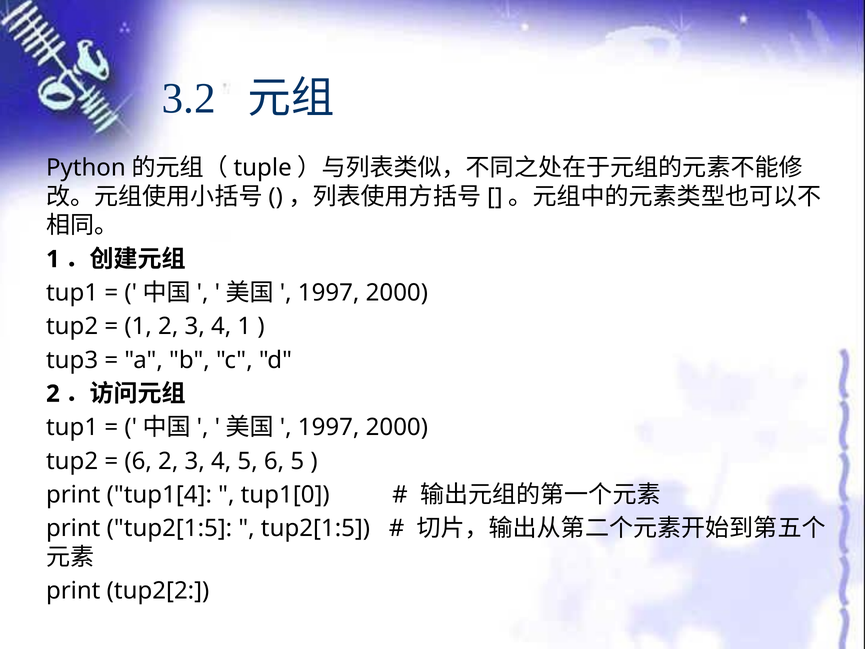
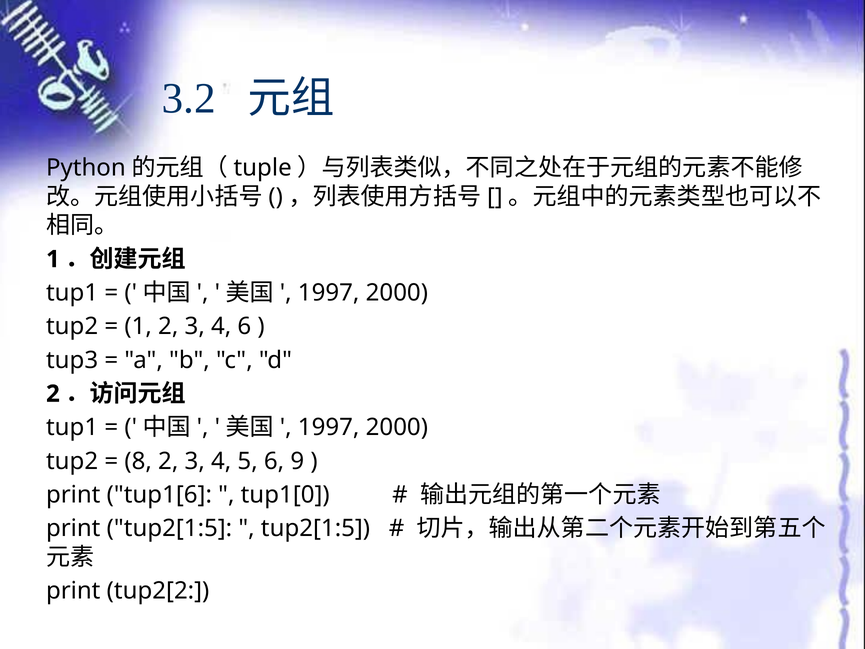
4 1: 1 -> 6
6 at (138, 461): 6 -> 8
6 5: 5 -> 9
tup1[4: tup1[4 -> tup1[6
